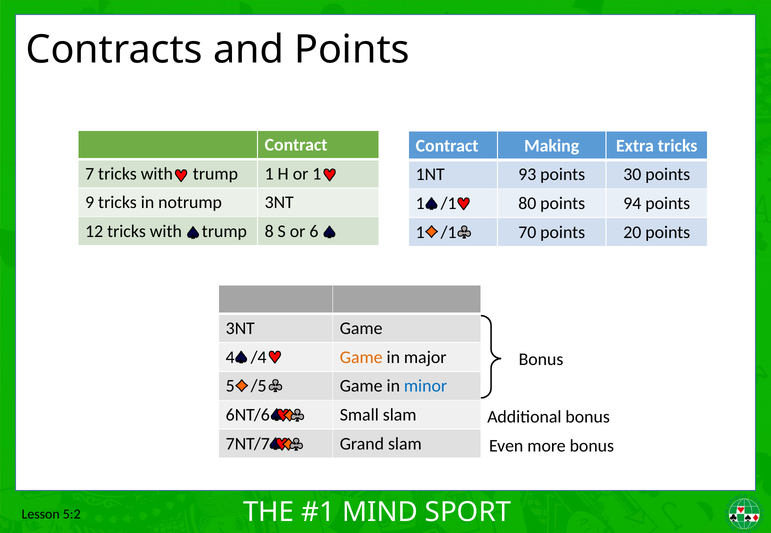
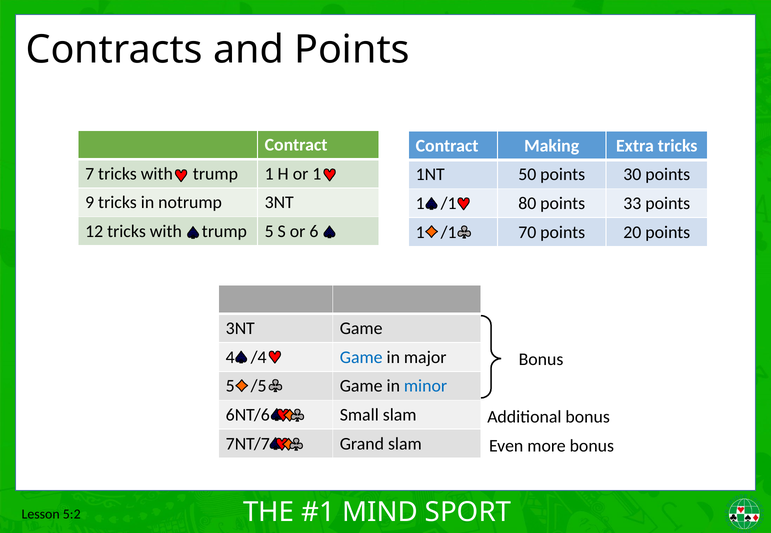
93: 93 -> 50
94: 94 -> 33
trump 8: 8 -> 5
Game at (361, 358) colour: orange -> blue
